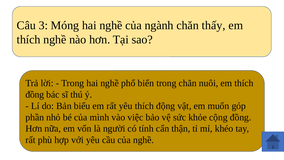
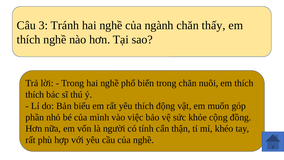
Móng: Móng -> Tránh
đồng at (35, 94): đồng -> thích
